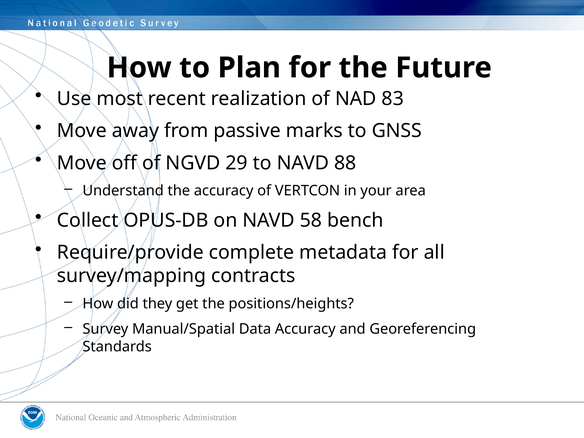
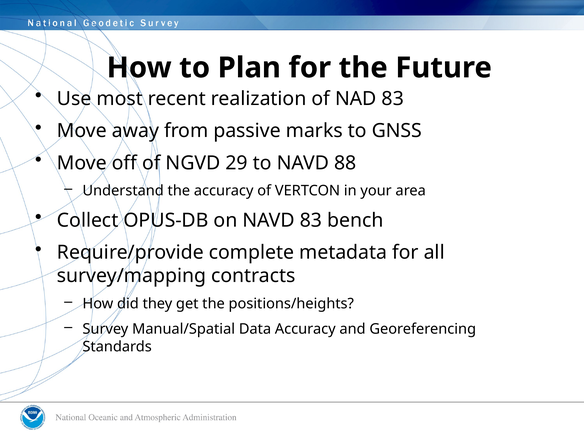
NAVD 58: 58 -> 83
